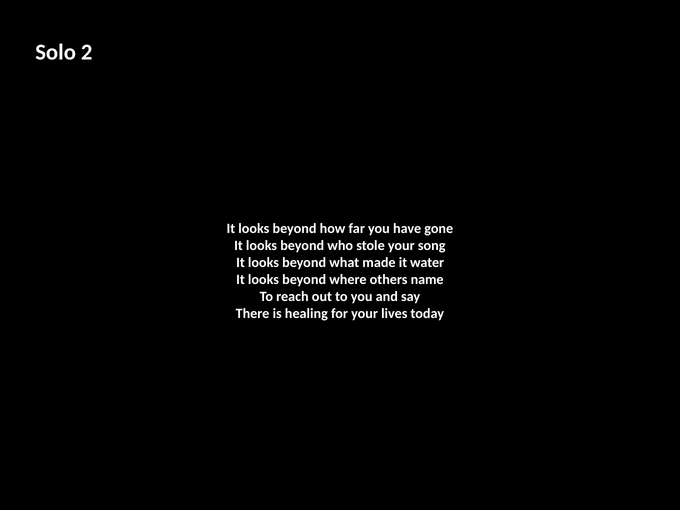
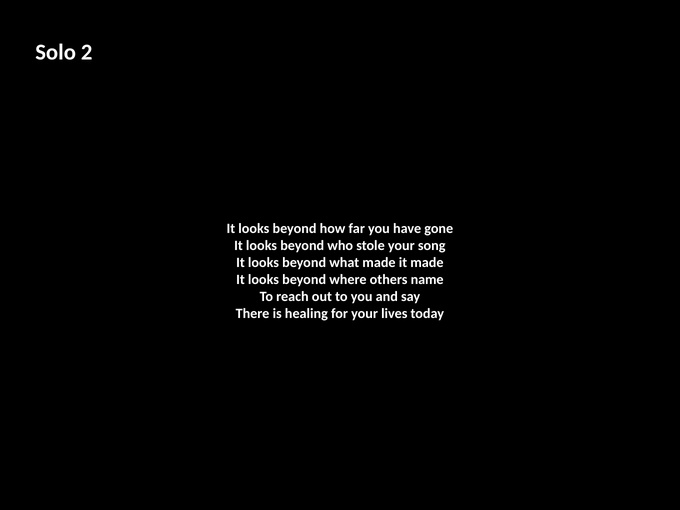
it water: water -> made
